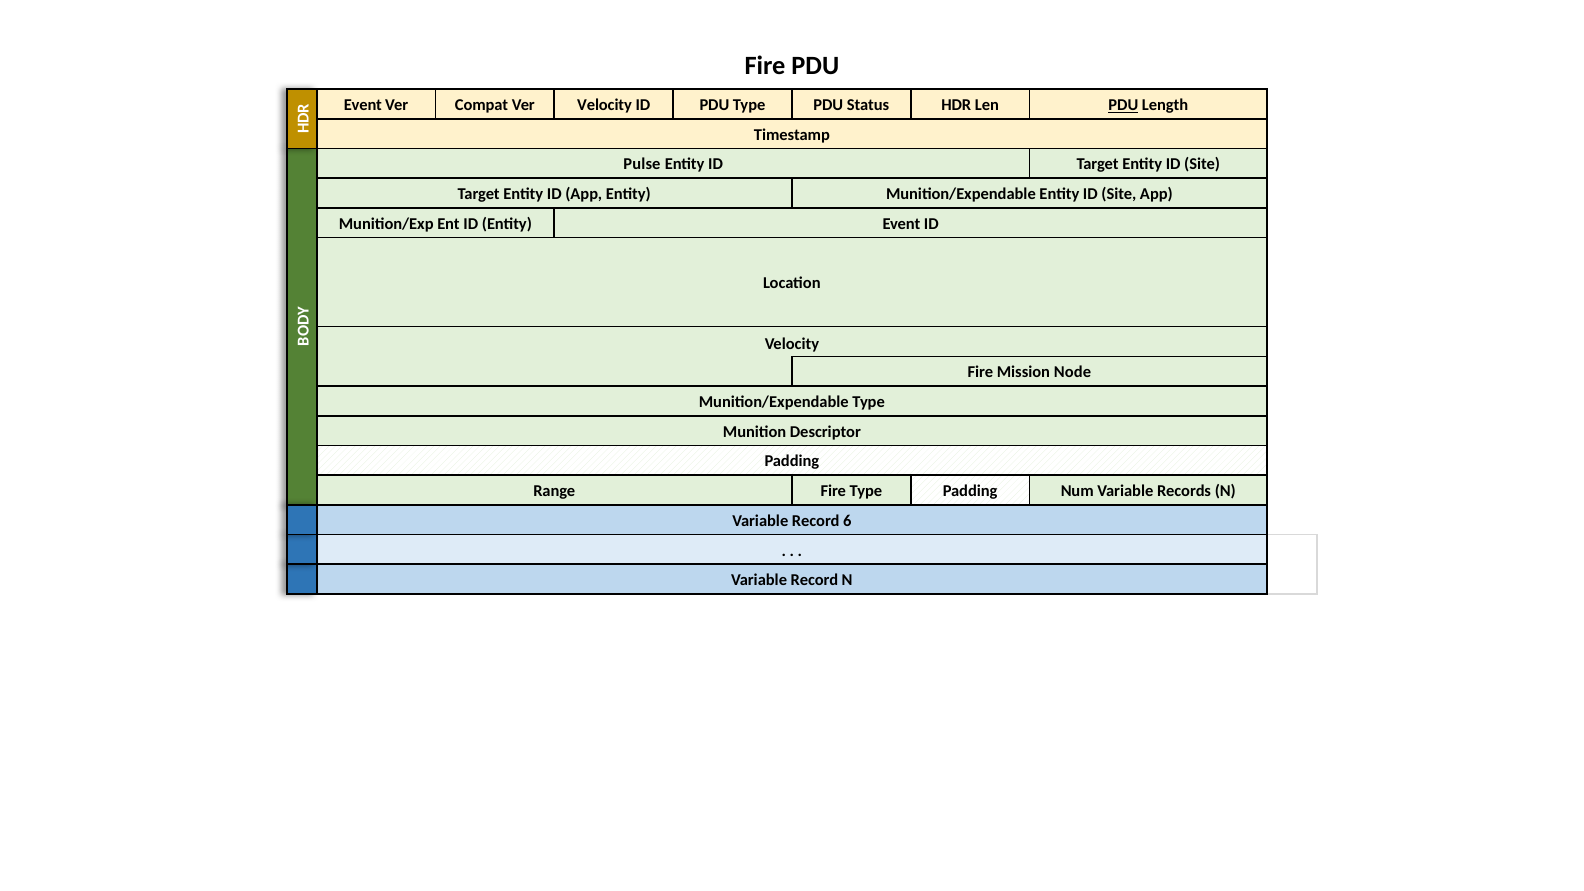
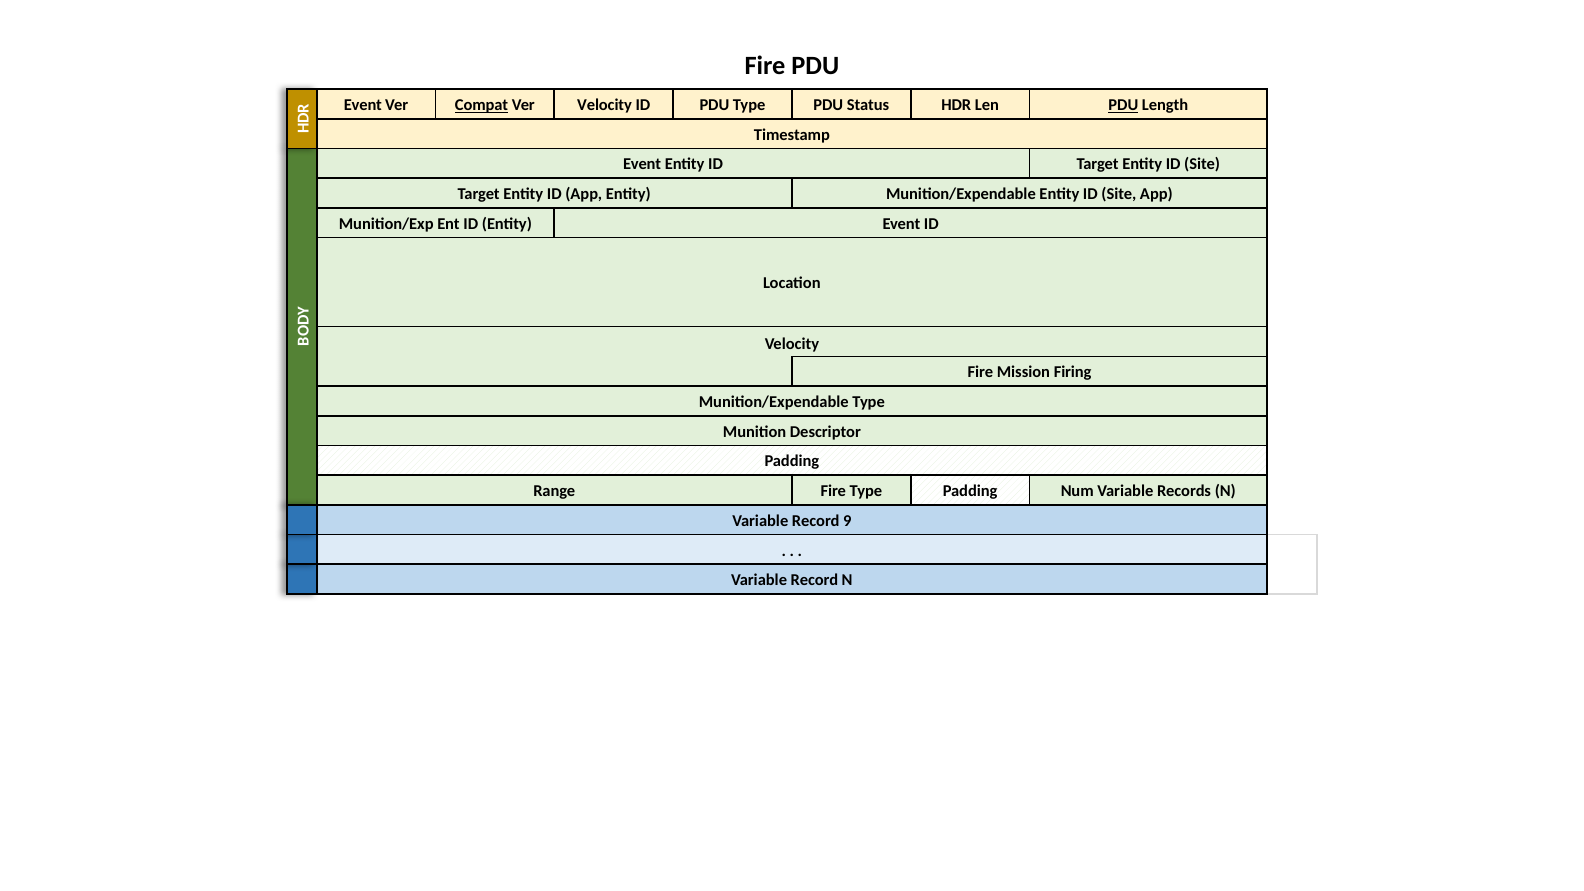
Compat underline: none -> present
Pulse at (642, 164): Pulse -> Event
Node: Node -> Firing
6: 6 -> 9
